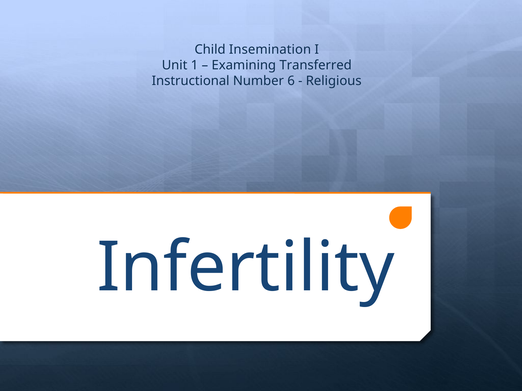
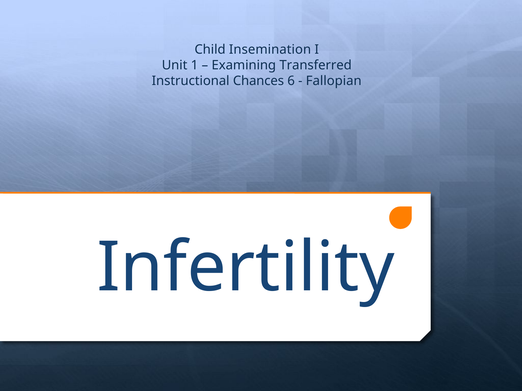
Number: Number -> Chances
Religious: Religious -> Fallopian
